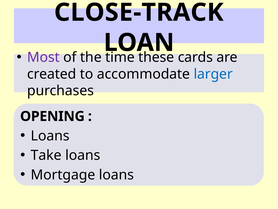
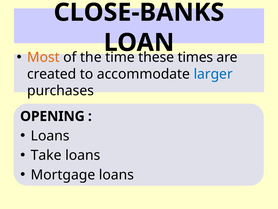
CLOSE-TRACK: CLOSE-TRACK -> CLOSE-BANKS
Most colour: purple -> orange
cards: cards -> times
